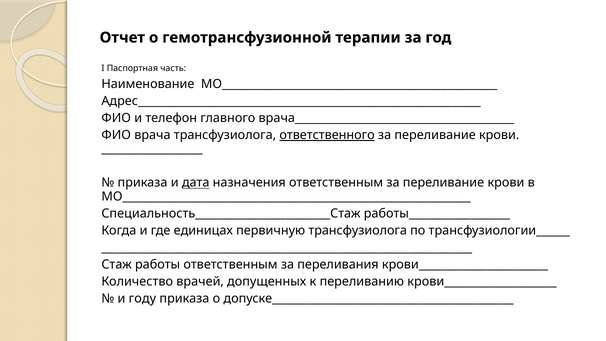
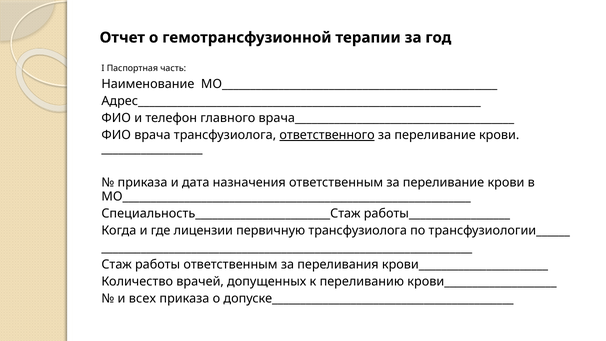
дата underline: present -> none
единицах: единицах -> лицензии
году: году -> всех
